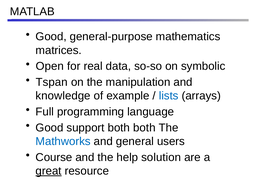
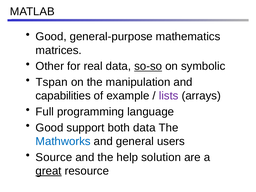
Open: Open -> Other
so-so underline: none -> present
knowledge: knowledge -> capabilities
lists colour: blue -> purple
both both: both -> data
Course: Course -> Source
